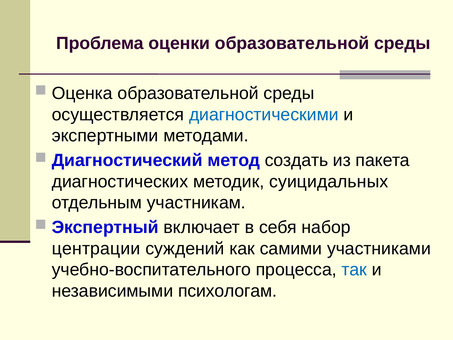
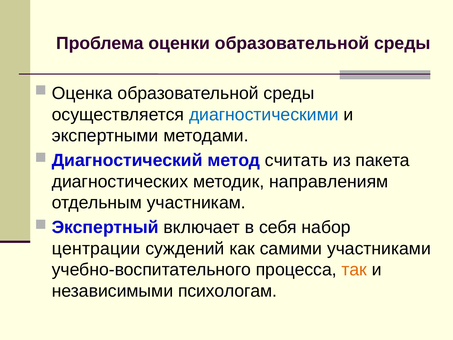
создать: создать -> считать
суицидальных: суицидальных -> направлениям
так colour: blue -> orange
